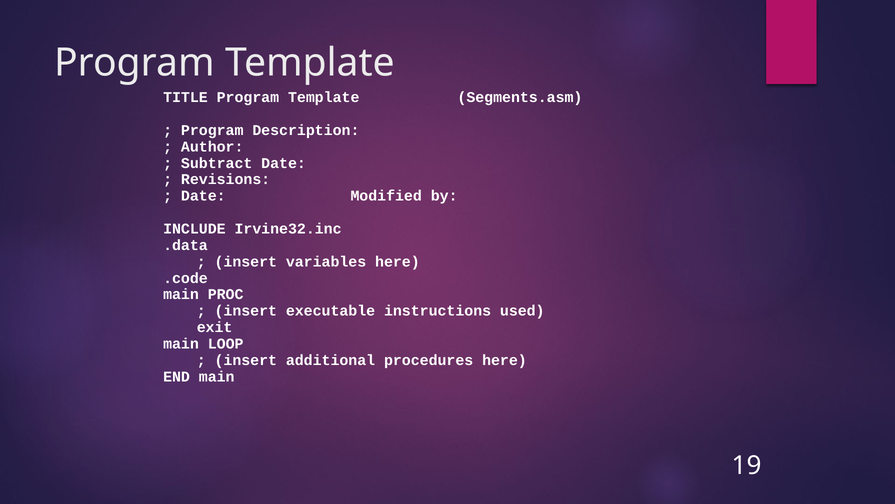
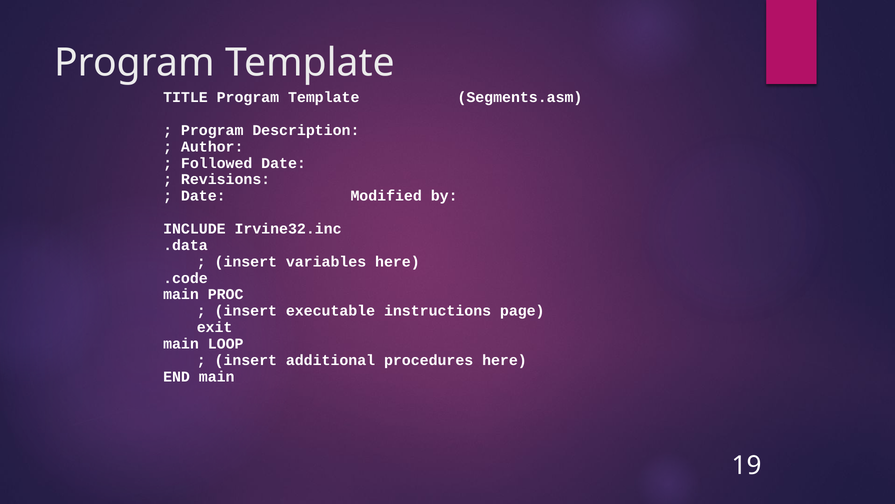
Subtract: Subtract -> Followed
used: used -> page
